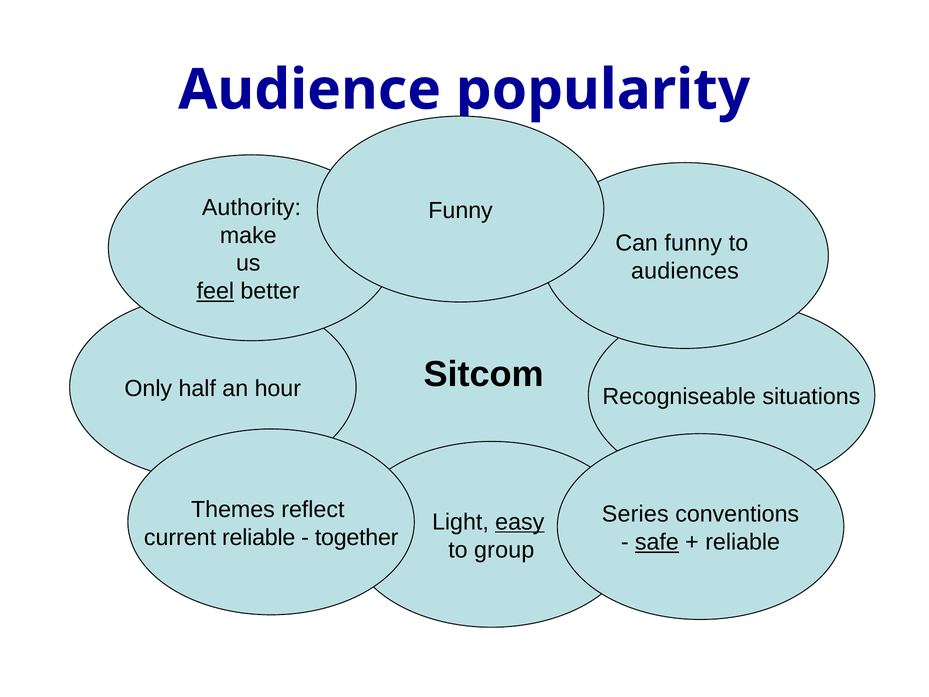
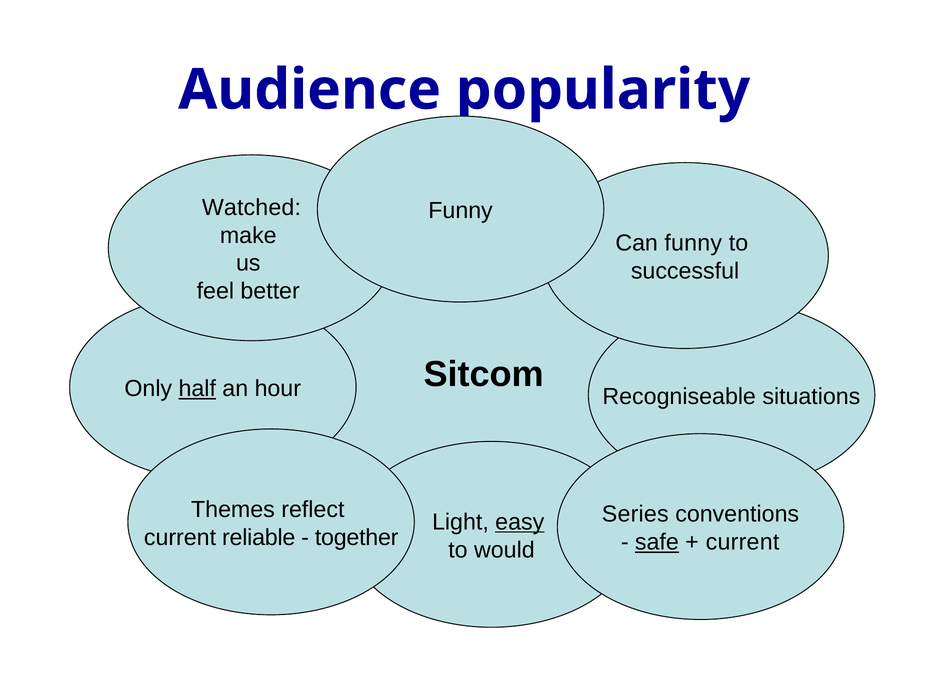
Authority: Authority -> Watched
audiences: audiences -> successful
feel underline: present -> none
half underline: none -> present
reliable at (743, 542): reliable -> current
group: group -> would
